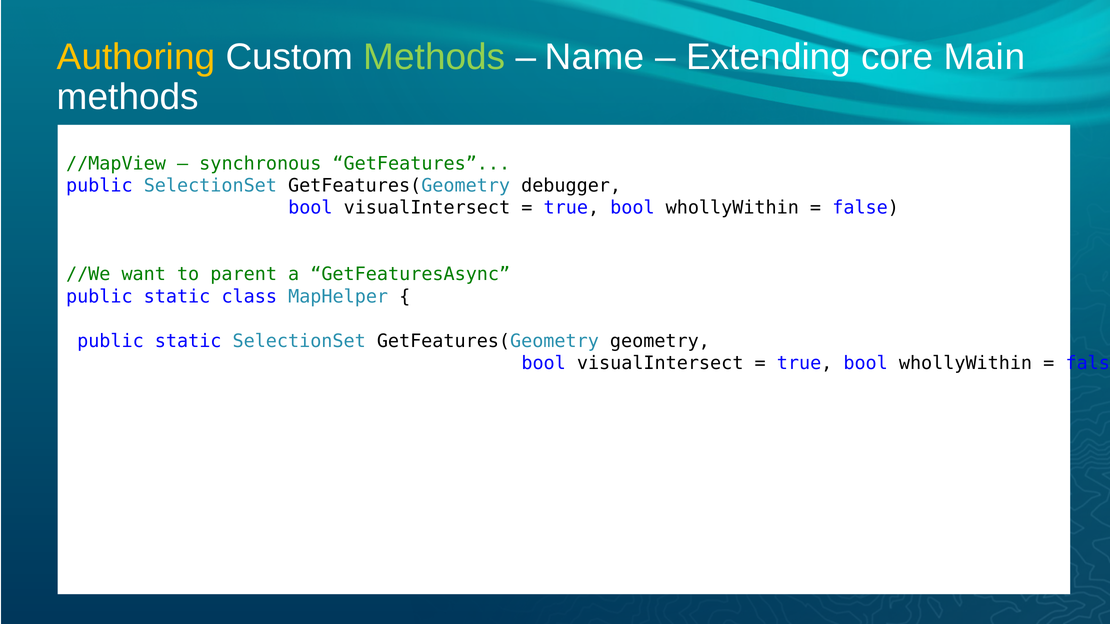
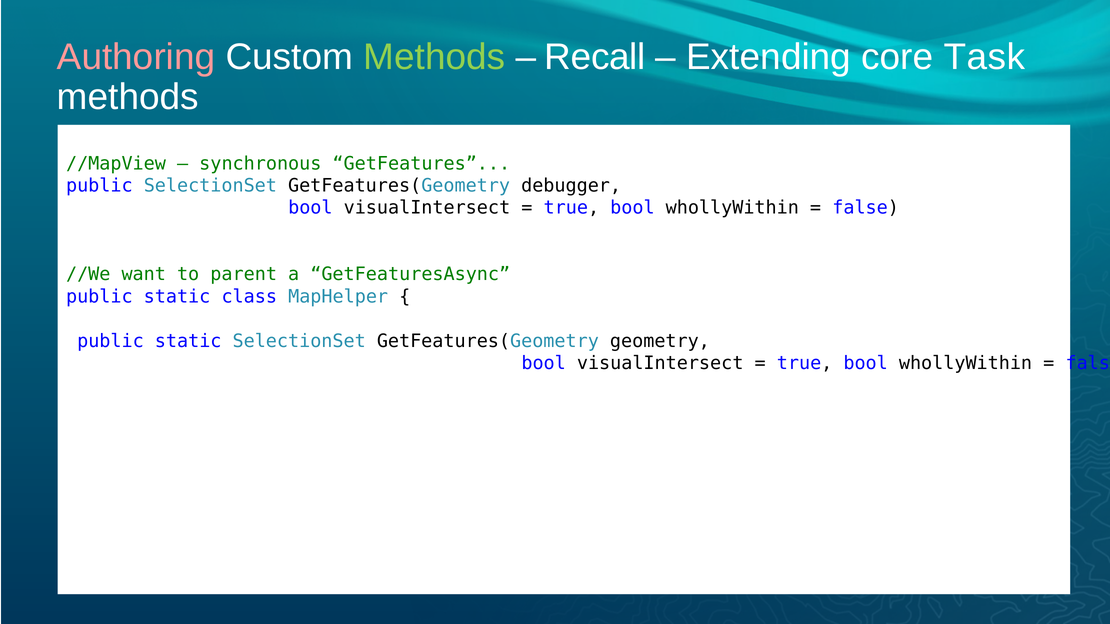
Authoring colour: yellow -> pink
Name: Name -> Recall
Main: Main -> Task
